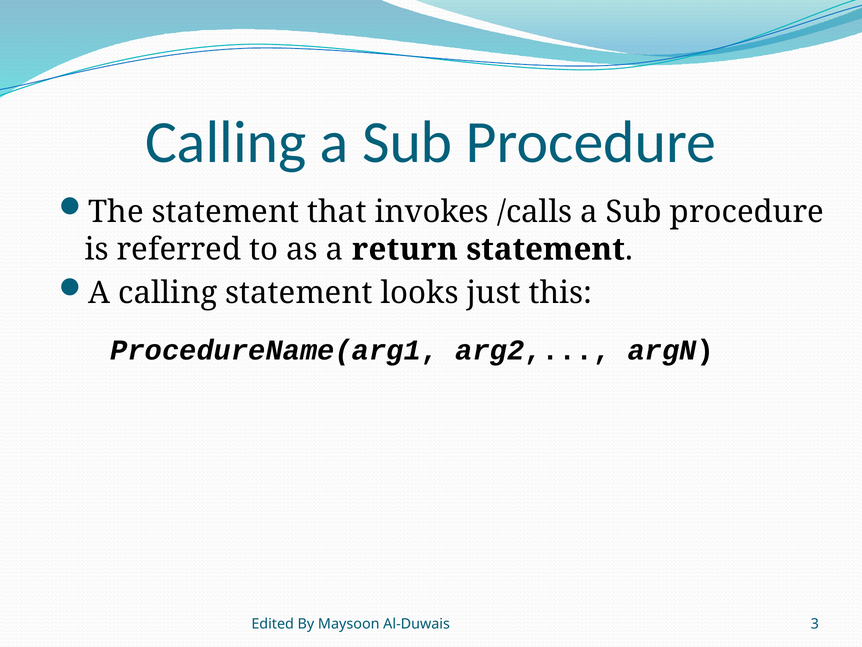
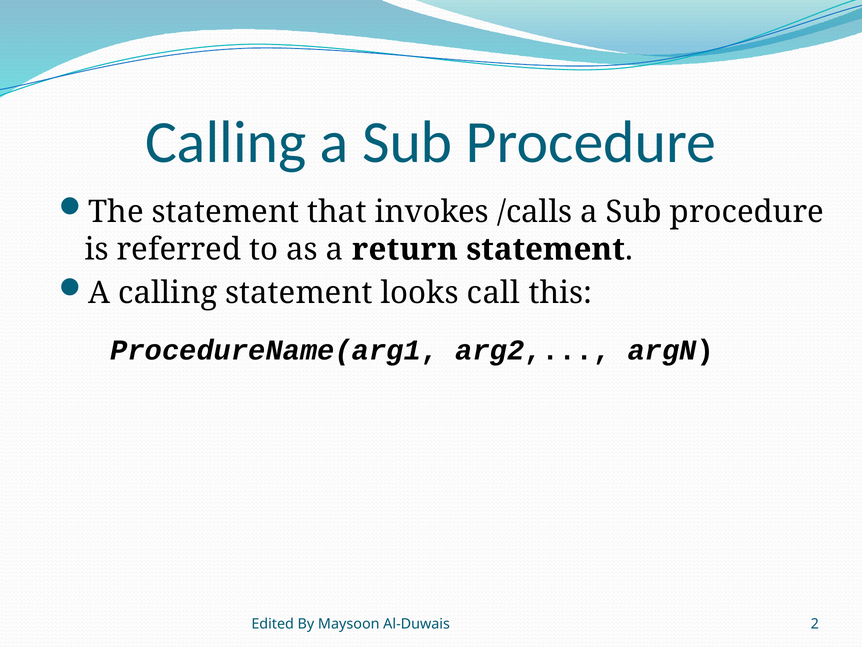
just: just -> call
3: 3 -> 2
